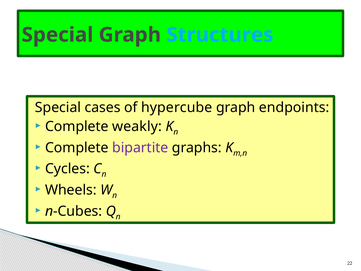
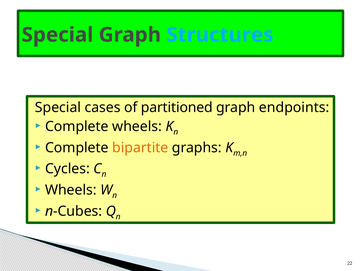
hypercube: hypercube -> partitioned
Complete weakly: weakly -> wheels
bipartite colour: purple -> orange
